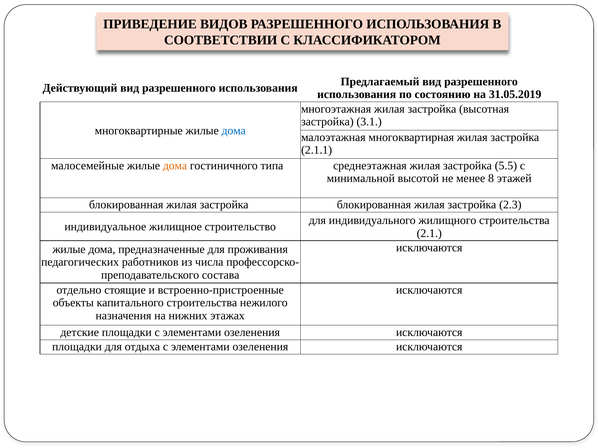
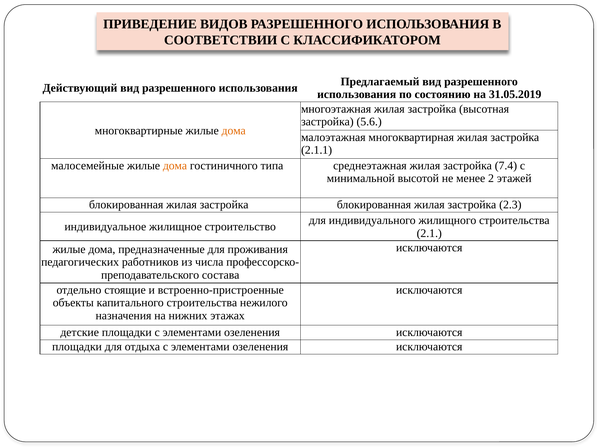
3.1: 3.1 -> 5.6
дома at (234, 131) colour: blue -> orange
5.5: 5.5 -> 7.4
8: 8 -> 2
